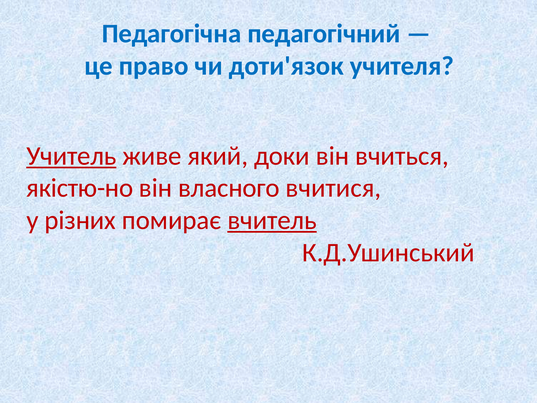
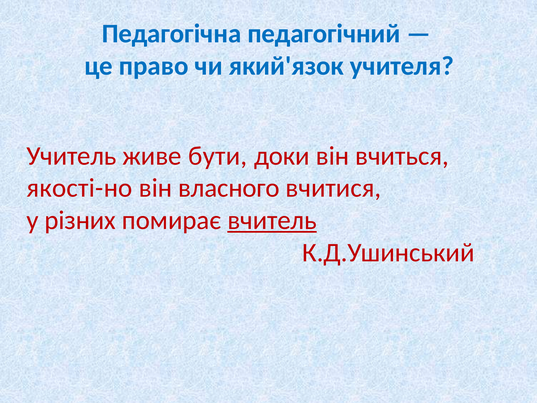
доти'язок: доти'язок -> який'язок
Учитель underline: present -> none
який: який -> бути
якістю-но: якістю-но -> якості-но
